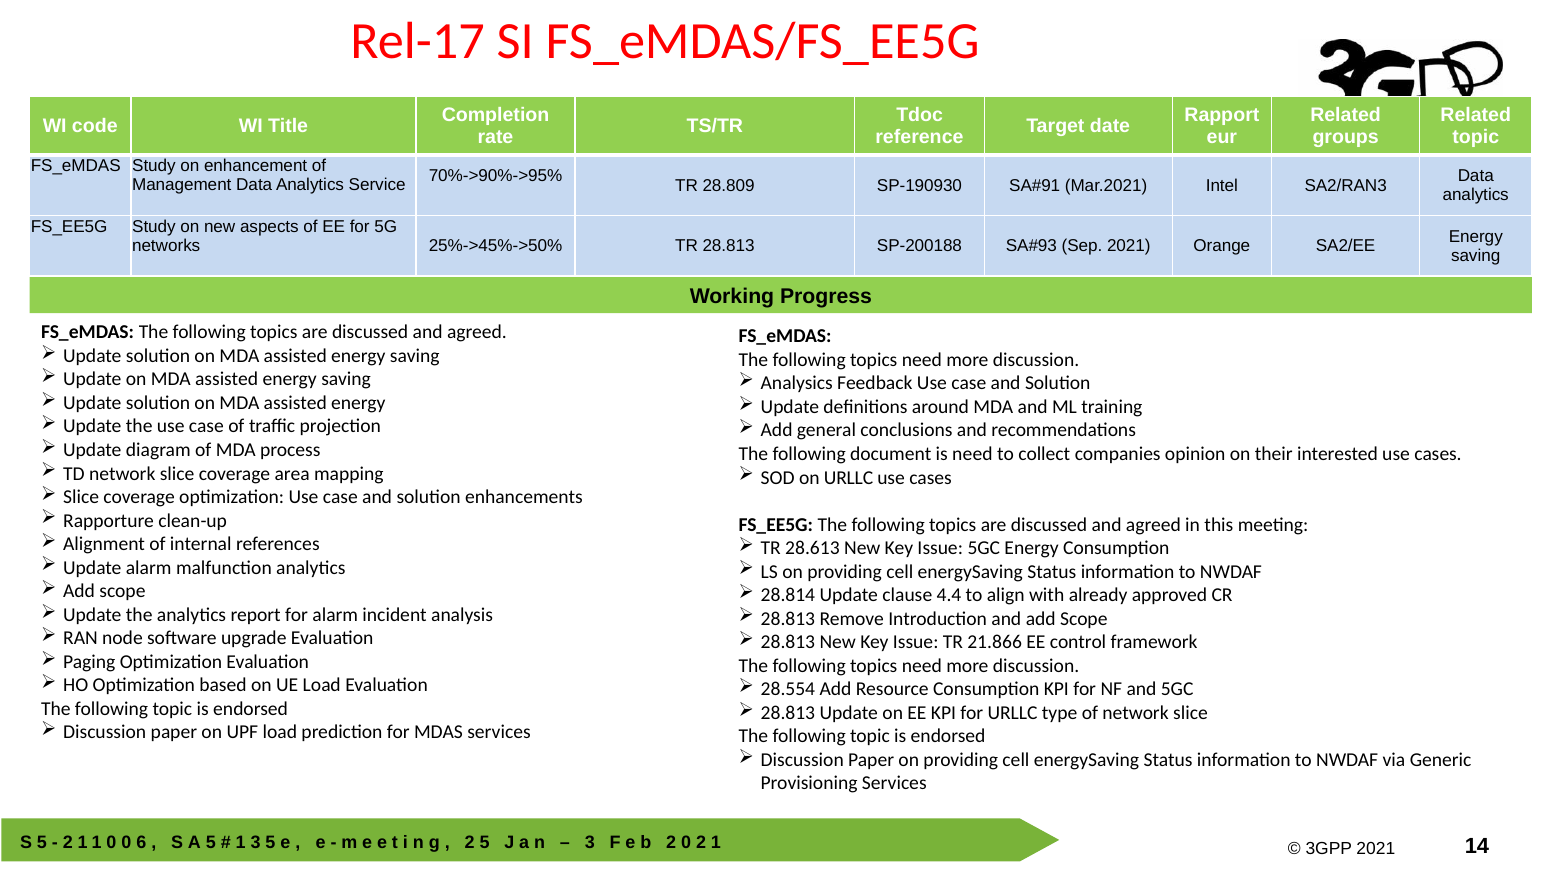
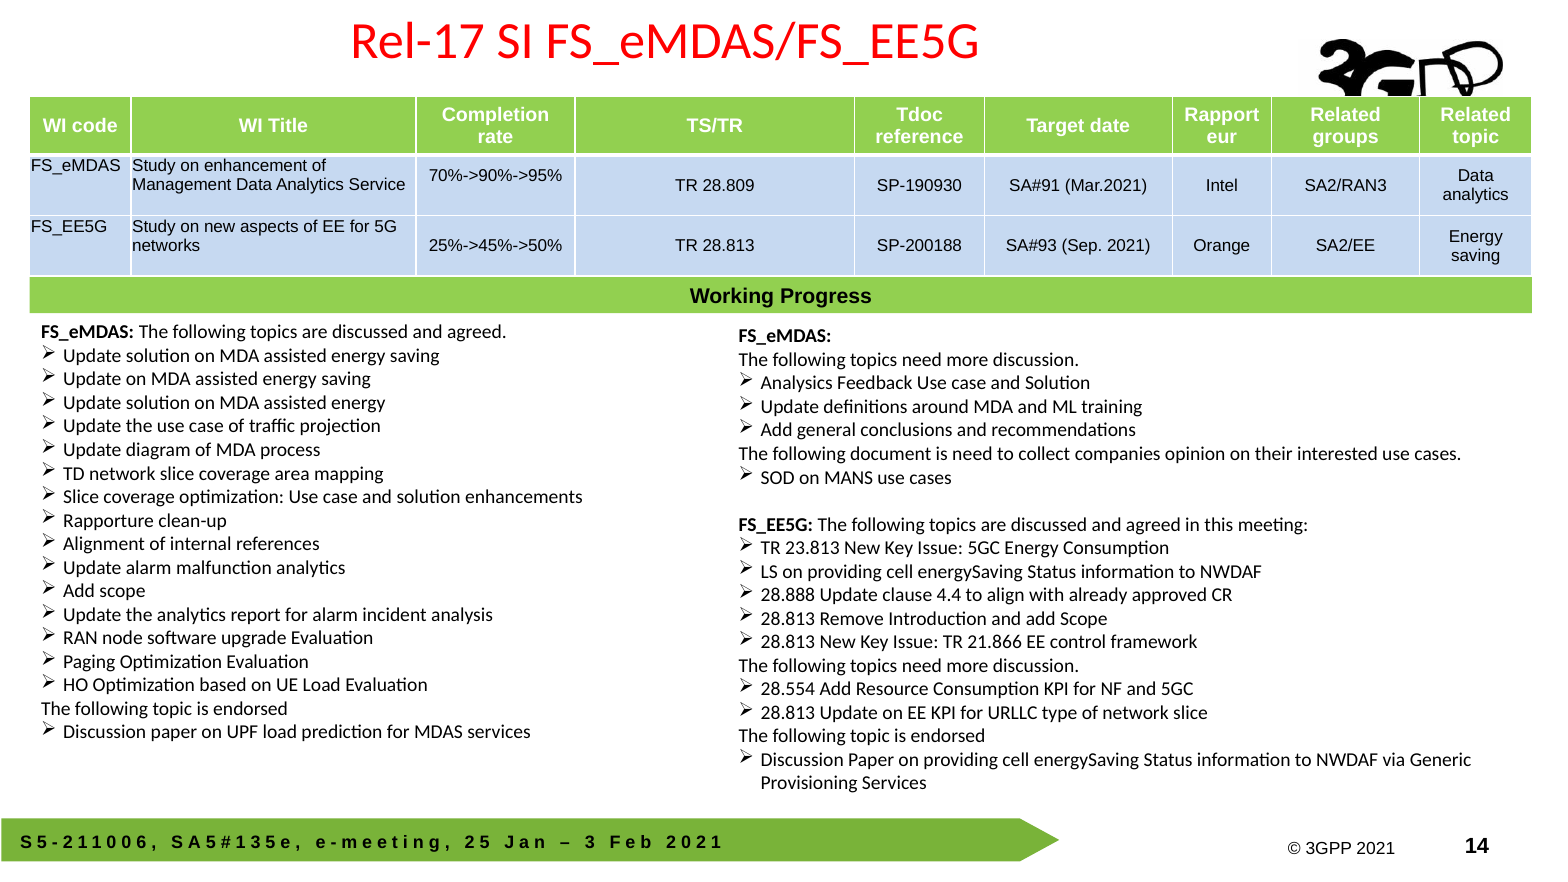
on URLLC: URLLC -> MANS
28.613: 28.613 -> 23.813
28.814: 28.814 -> 28.888
